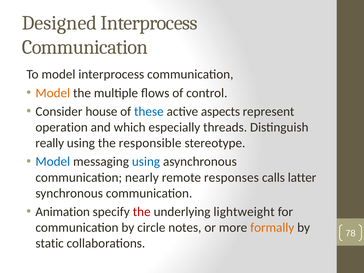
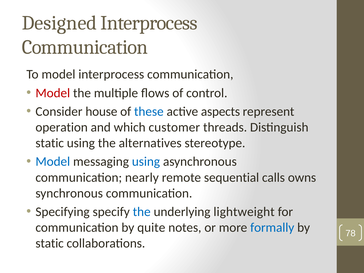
Model at (53, 93) colour: orange -> red
especially: especially -> customer
really at (50, 143): really -> static
responsible: responsible -> alternatives
responses: responses -> sequential
latter: latter -> owns
Animation: Animation -> Specifying
the at (142, 212) colour: red -> blue
circle: circle -> quite
formally colour: orange -> blue
